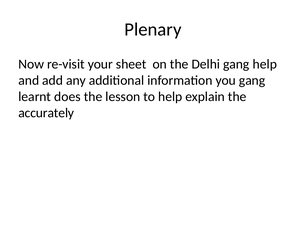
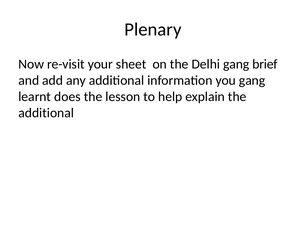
gang help: help -> brief
accurately at (46, 113): accurately -> additional
